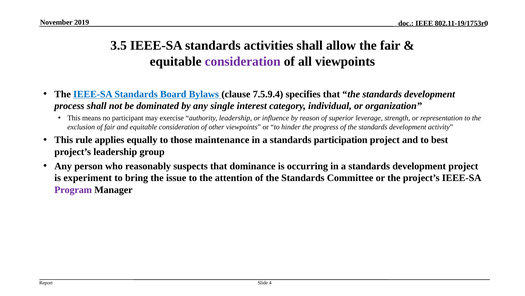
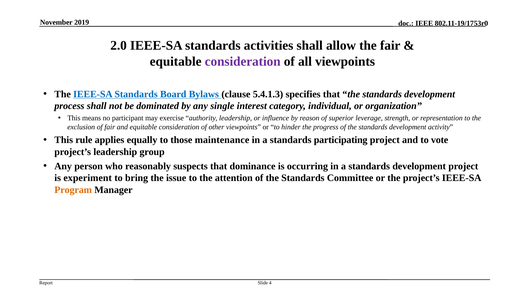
3.5: 3.5 -> 2.0
7.5.9.4: 7.5.9.4 -> 5.4.1.3
participation: participation -> participating
best: best -> vote
Program colour: purple -> orange
